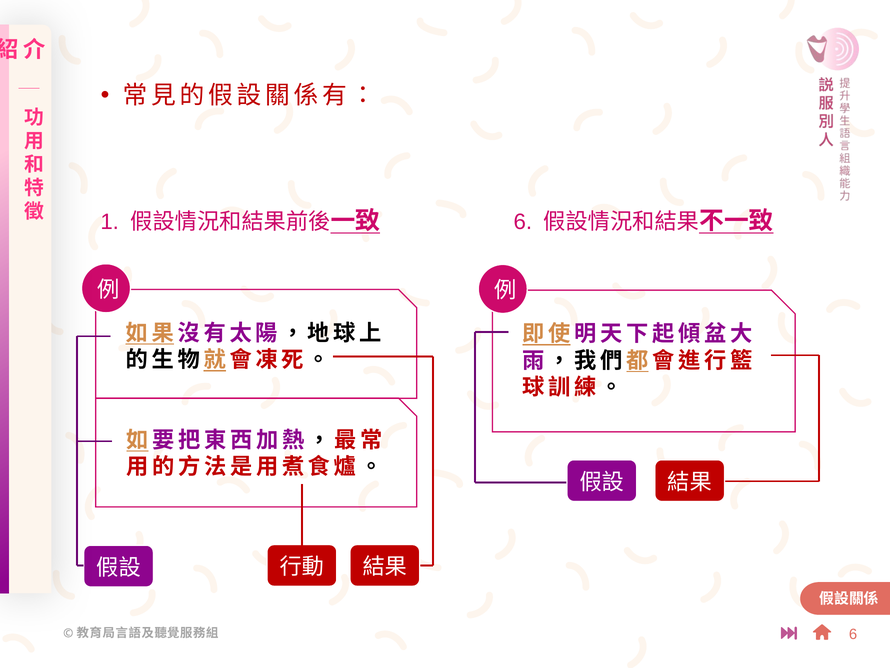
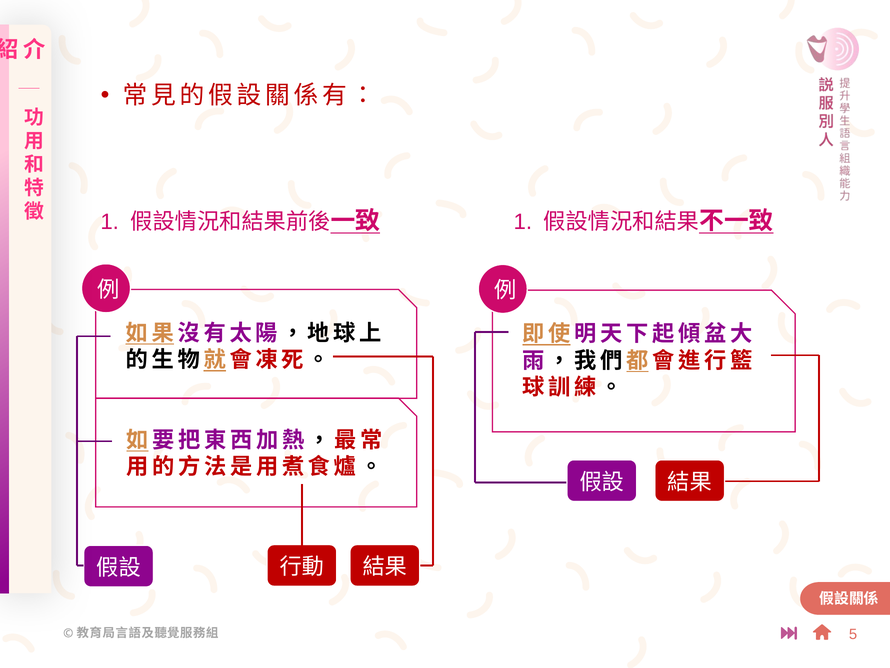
6 at (523, 222): 6 -> 1
6 at (853, 634): 6 -> 5
